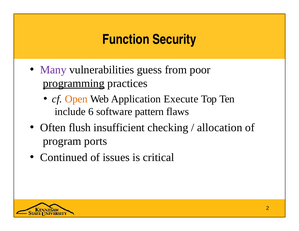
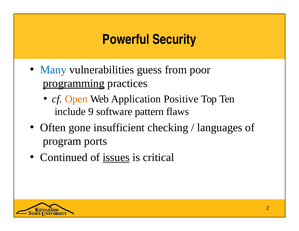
Function: Function -> Powerful
Many colour: purple -> blue
Execute: Execute -> Positive
6: 6 -> 9
flush: flush -> gone
allocation: allocation -> languages
issues underline: none -> present
